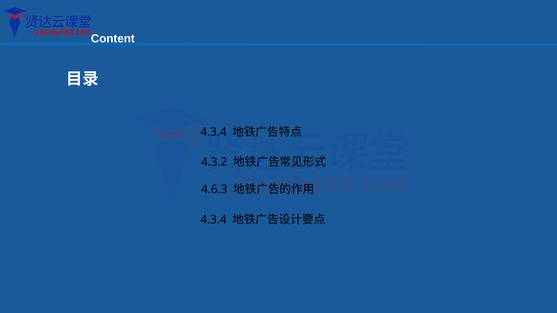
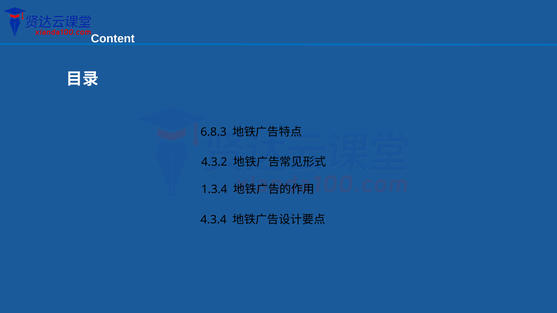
4.3.4 at (214, 132): 4.3.4 -> 6.8.3
4.6.3: 4.6.3 -> 1.3.4
